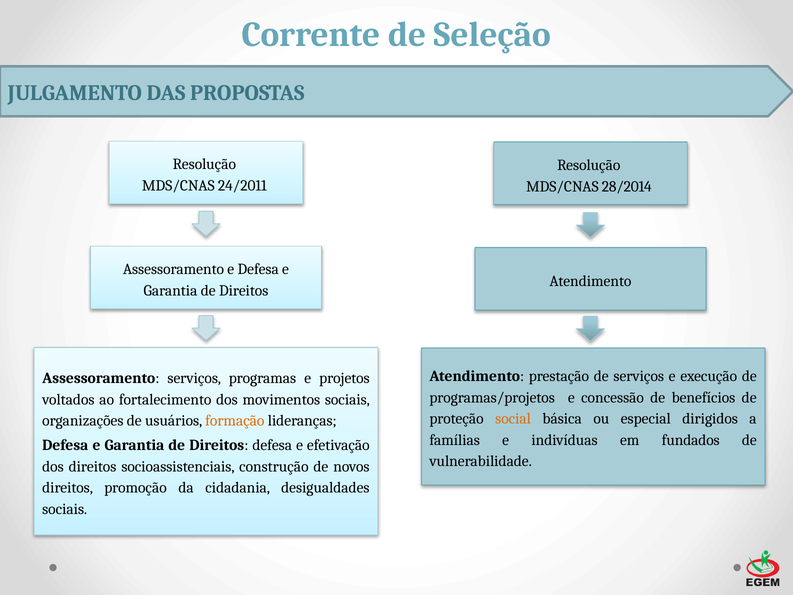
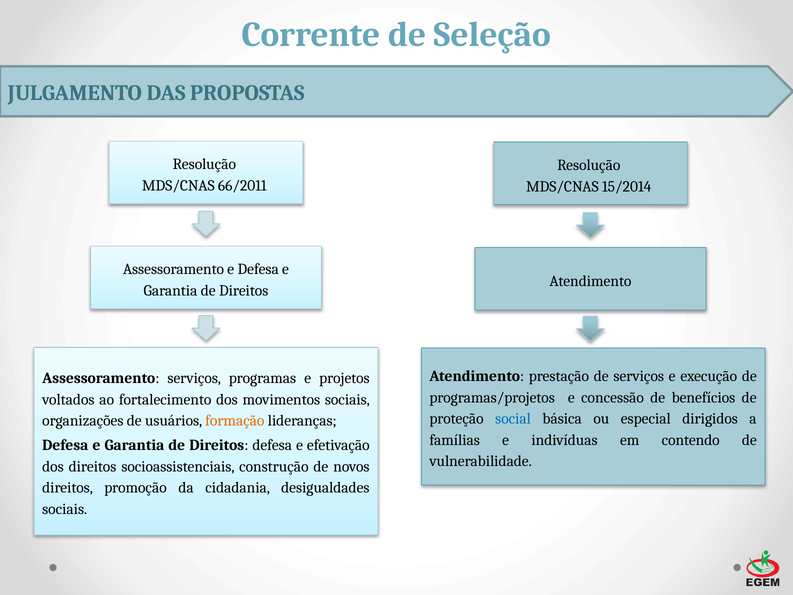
24/2011: 24/2011 -> 66/2011
28/2014: 28/2014 -> 15/2014
social colour: orange -> blue
fundados: fundados -> contendo
